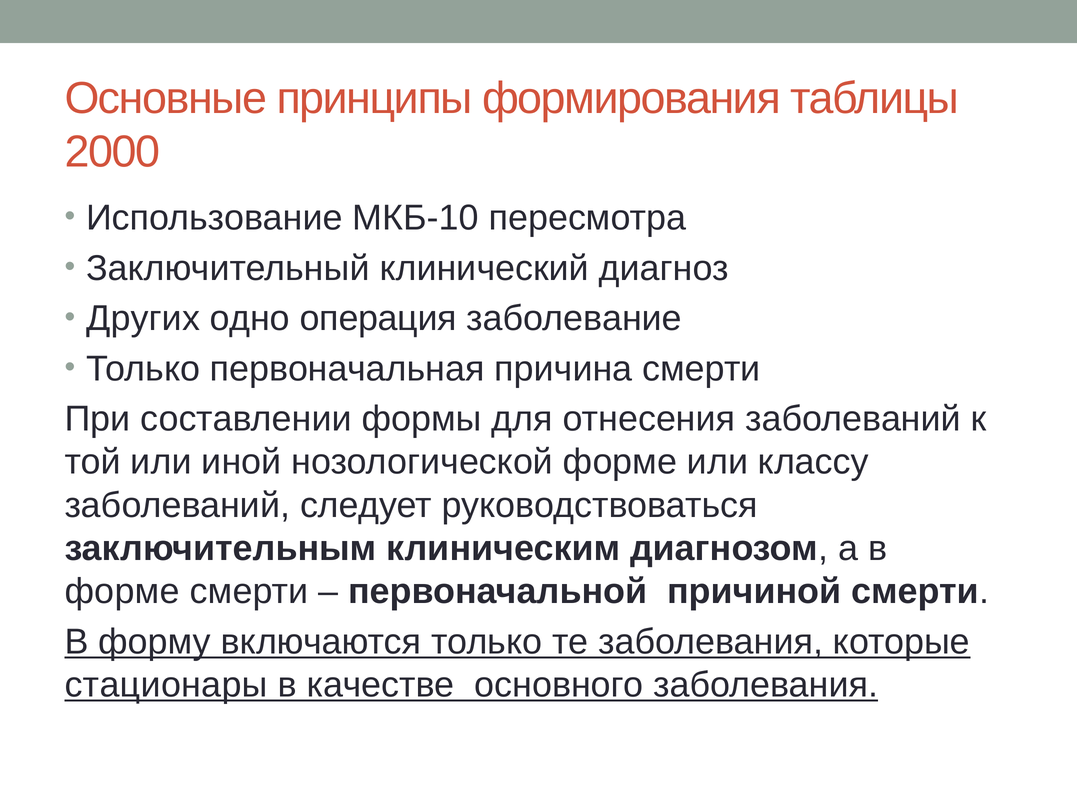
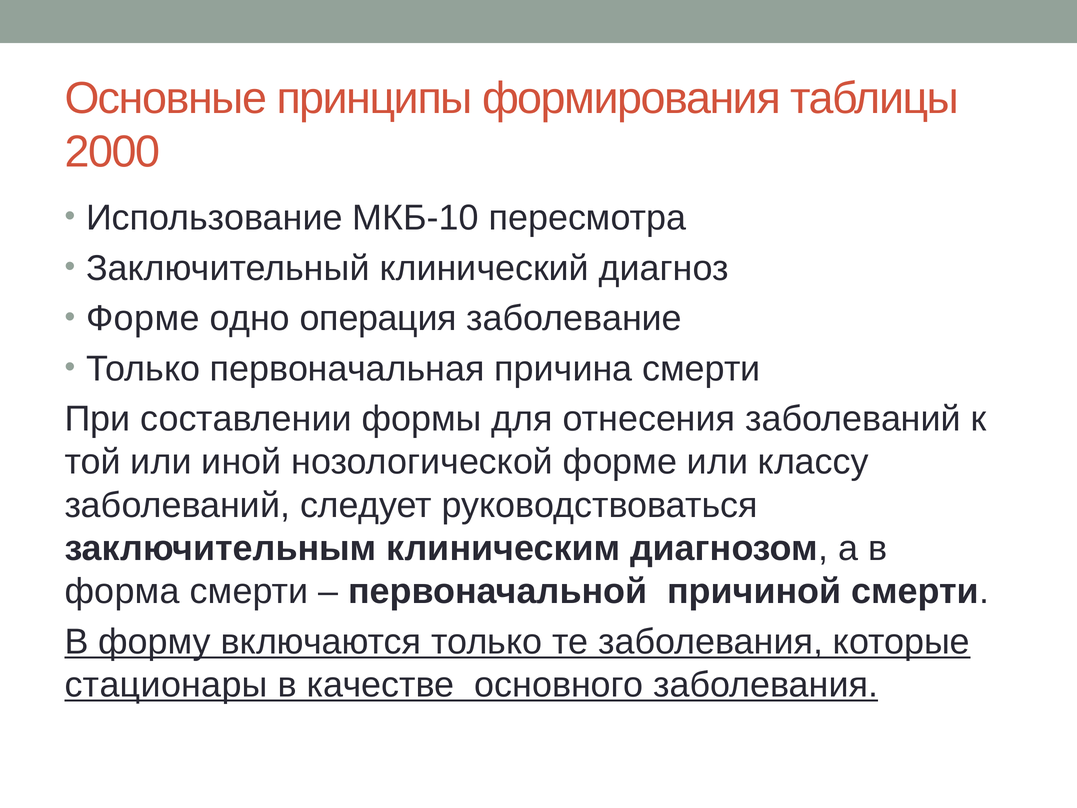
Других at (143, 318): Других -> Форме
форме at (122, 591): форме -> форма
